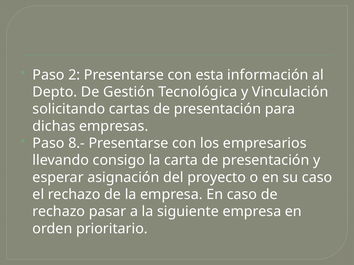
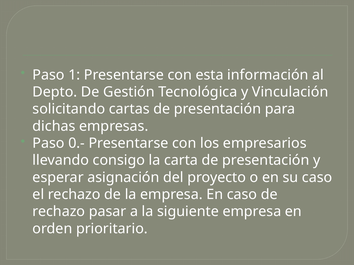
2: 2 -> 1
8.-: 8.- -> 0.-
